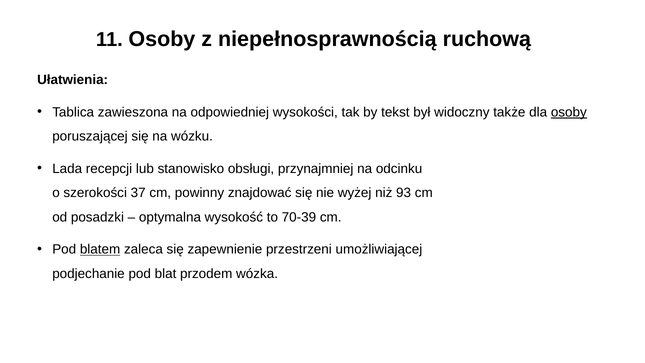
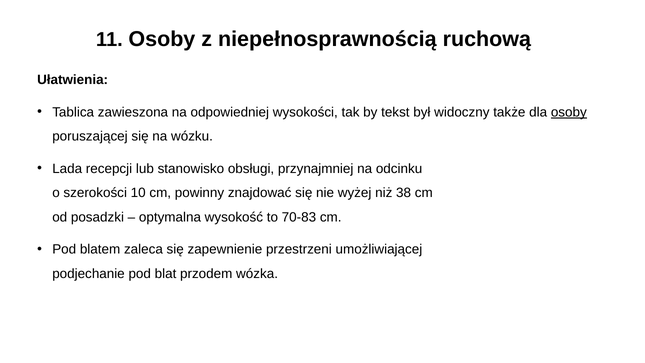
37: 37 -> 10
93: 93 -> 38
70-39: 70-39 -> 70-83
blatem underline: present -> none
